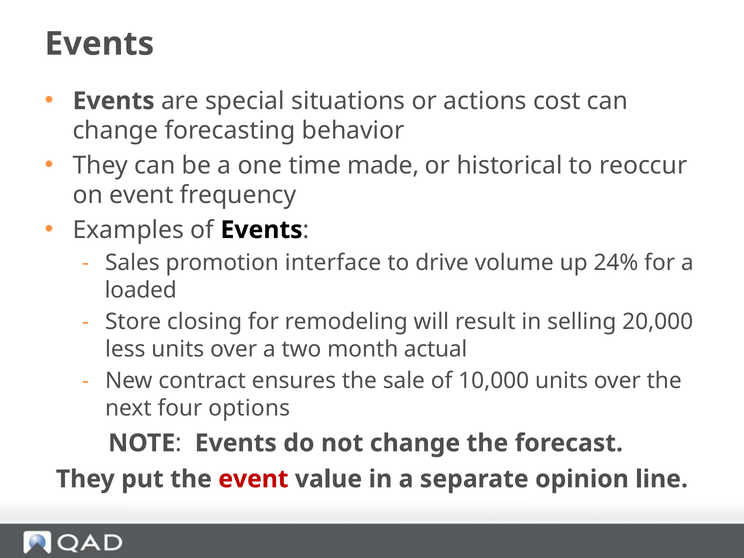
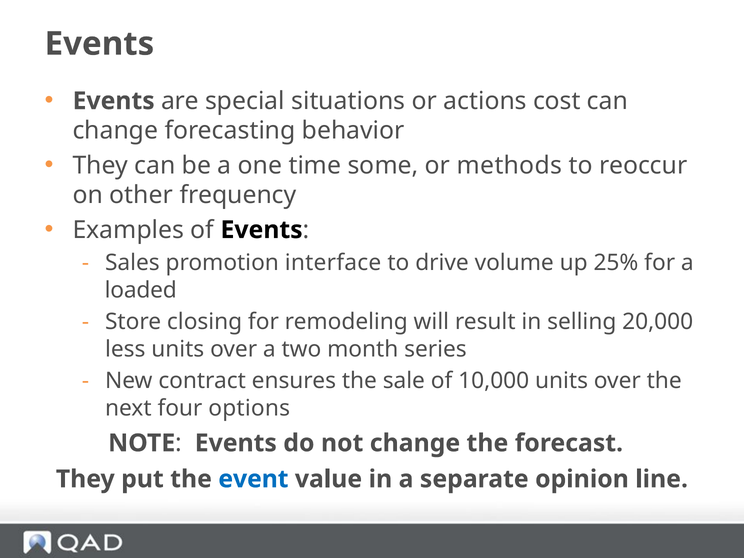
made: made -> some
historical: historical -> methods
on event: event -> other
24%: 24% -> 25%
actual: actual -> series
event at (253, 479) colour: red -> blue
